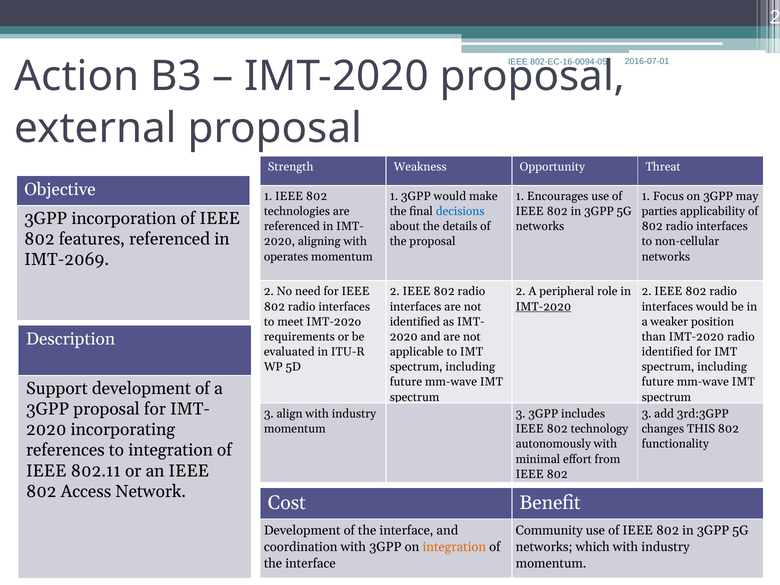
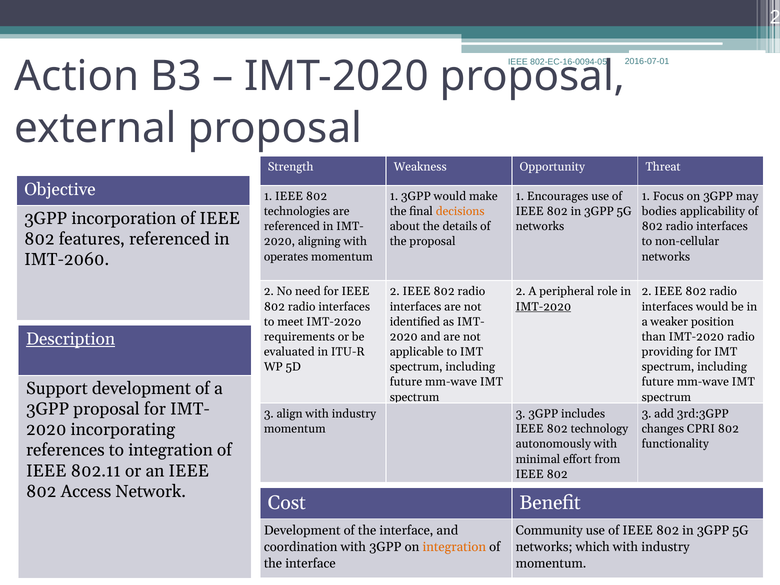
decisions colour: blue -> orange
parties: parties -> bodies
IMT-2069: IMT-2069 -> IMT-2060
Description underline: none -> present
identified at (667, 352): identified -> providing
THIS: THIS -> CPRI
